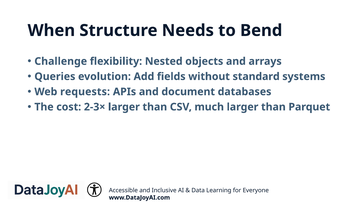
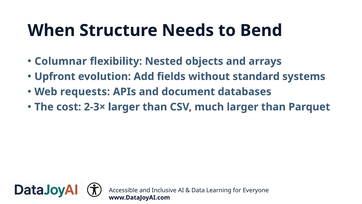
Challenge: Challenge -> Columnar
Queries: Queries -> Upfront
